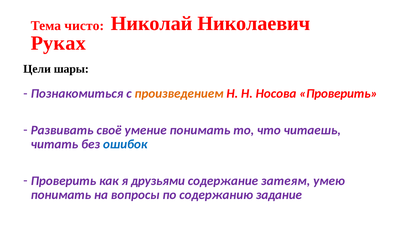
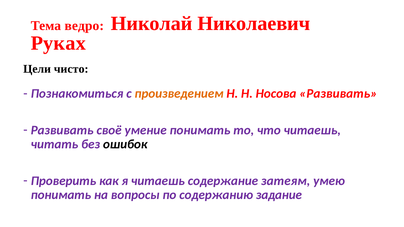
чисто: чисто -> ведро
шары: шары -> чисто
Носова Проверить: Проверить -> Развивать
ошибок colour: blue -> black
я друзьями: друзьями -> читаешь
